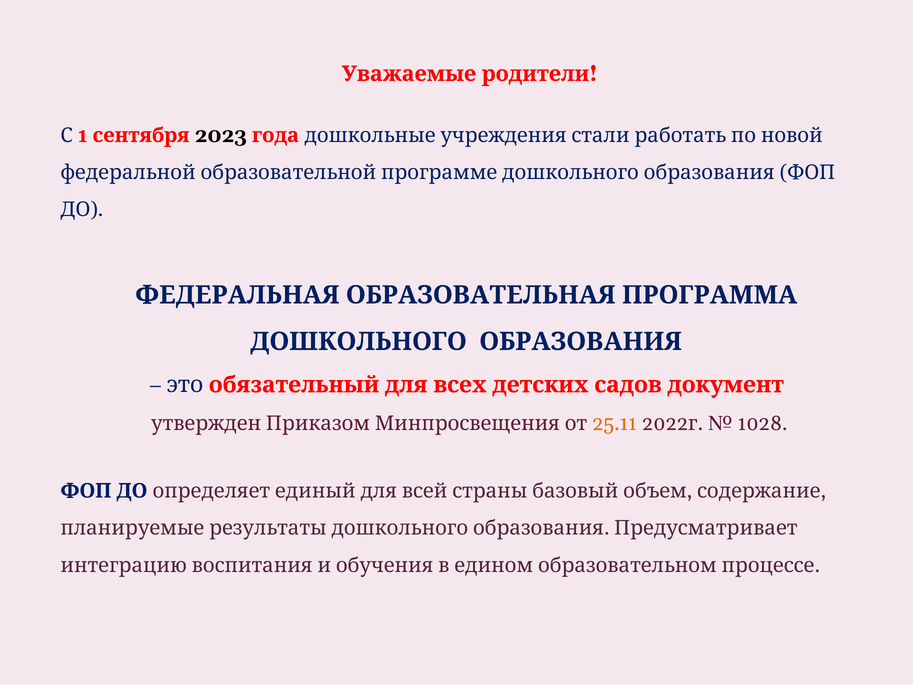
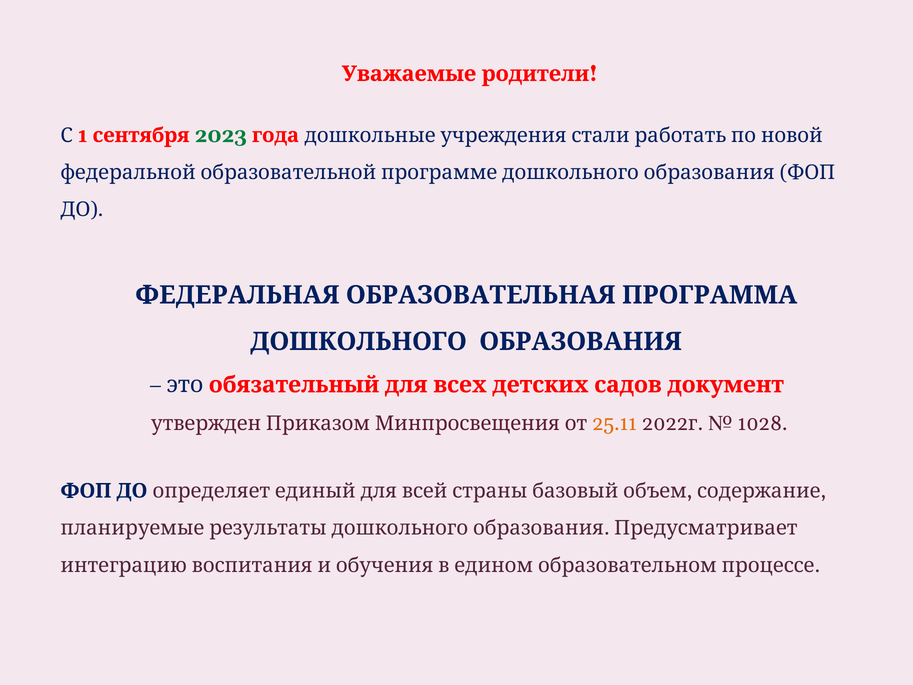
2023 colour: black -> green
